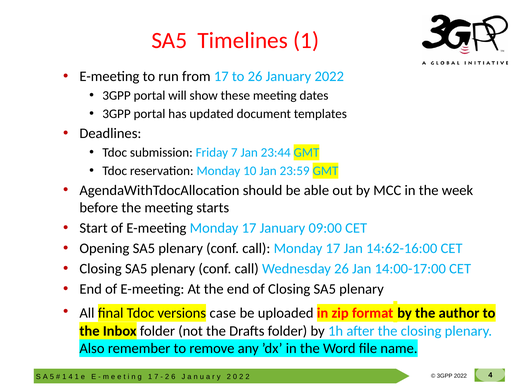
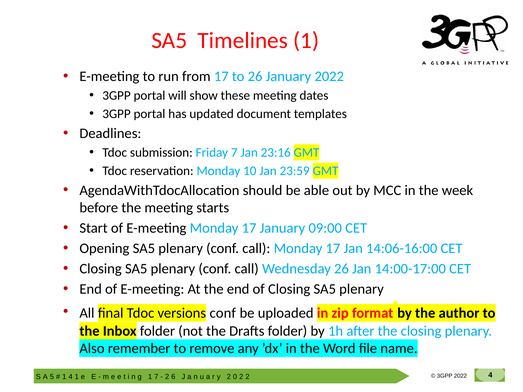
23:44: 23:44 -> 23:16
14:62-16:00: 14:62-16:00 -> 14:06-16:00
versions case: case -> conf
